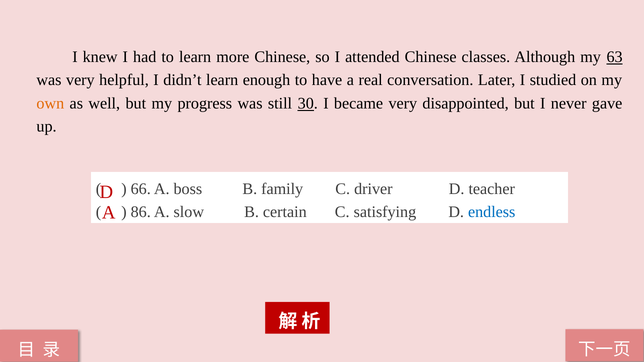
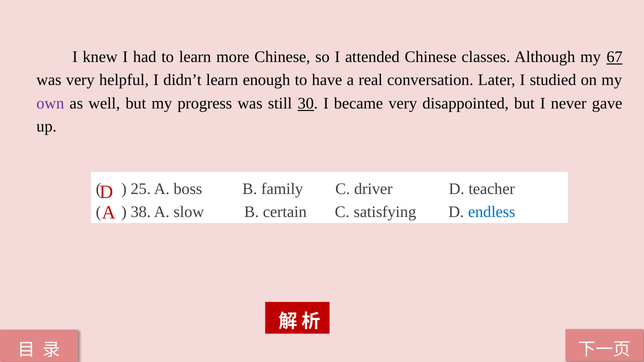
63: 63 -> 67
own colour: orange -> purple
66: 66 -> 25
86: 86 -> 38
